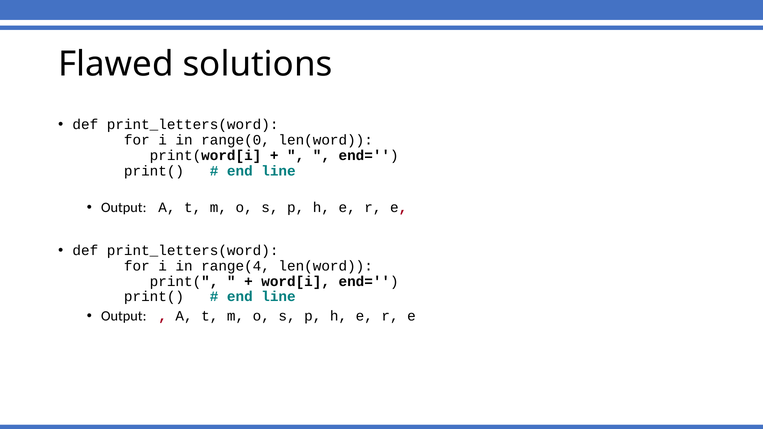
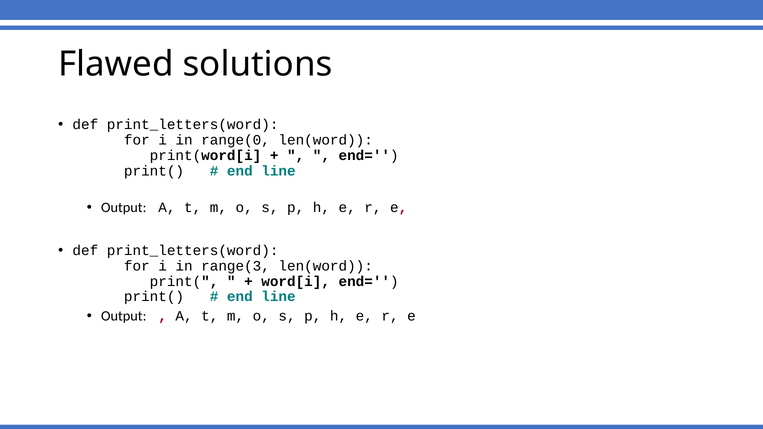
range(4: range(4 -> range(3
